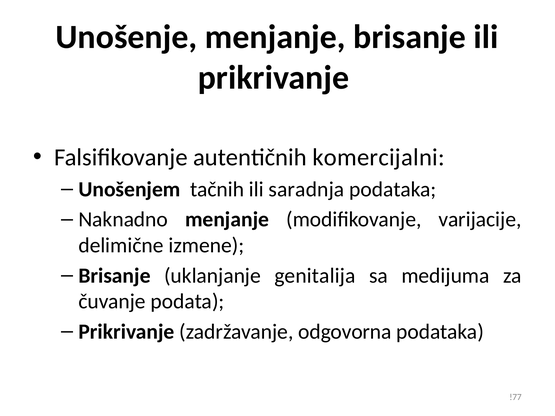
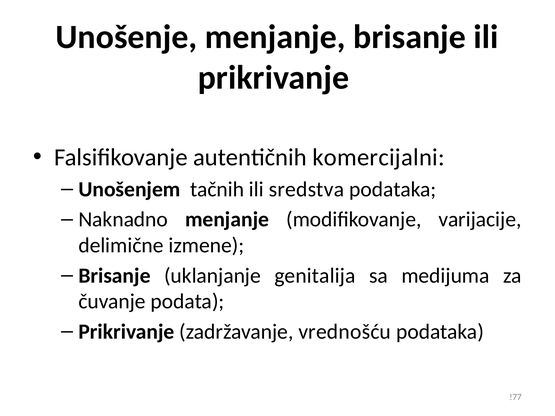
saradnja: saradnja -> sredstva
odgovorna: odgovorna -> vrednošću
